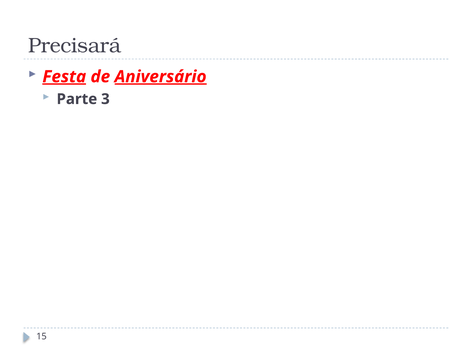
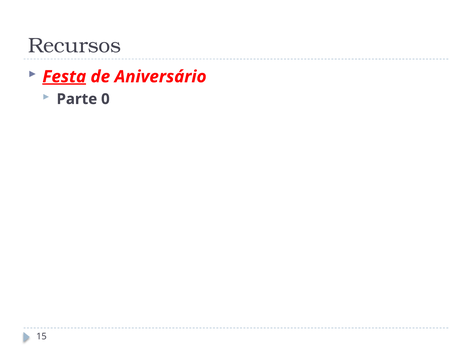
Precisará: Precisará -> Recursos
Aniversário underline: present -> none
3: 3 -> 0
